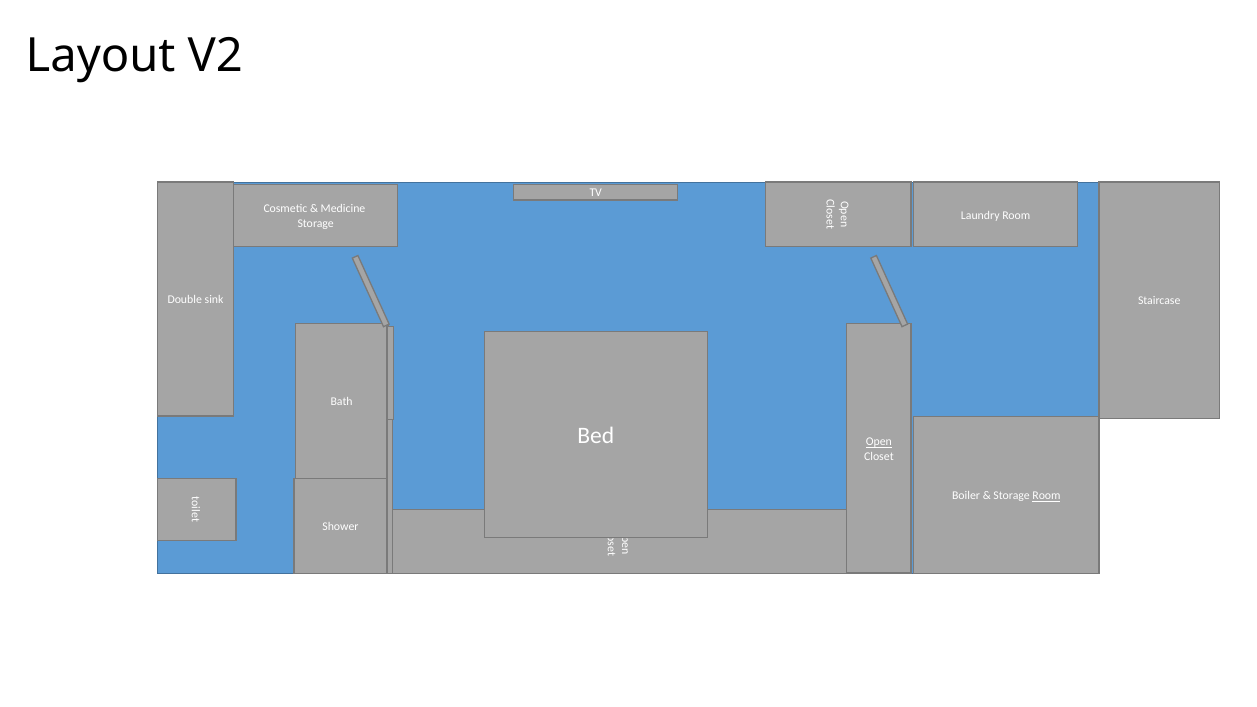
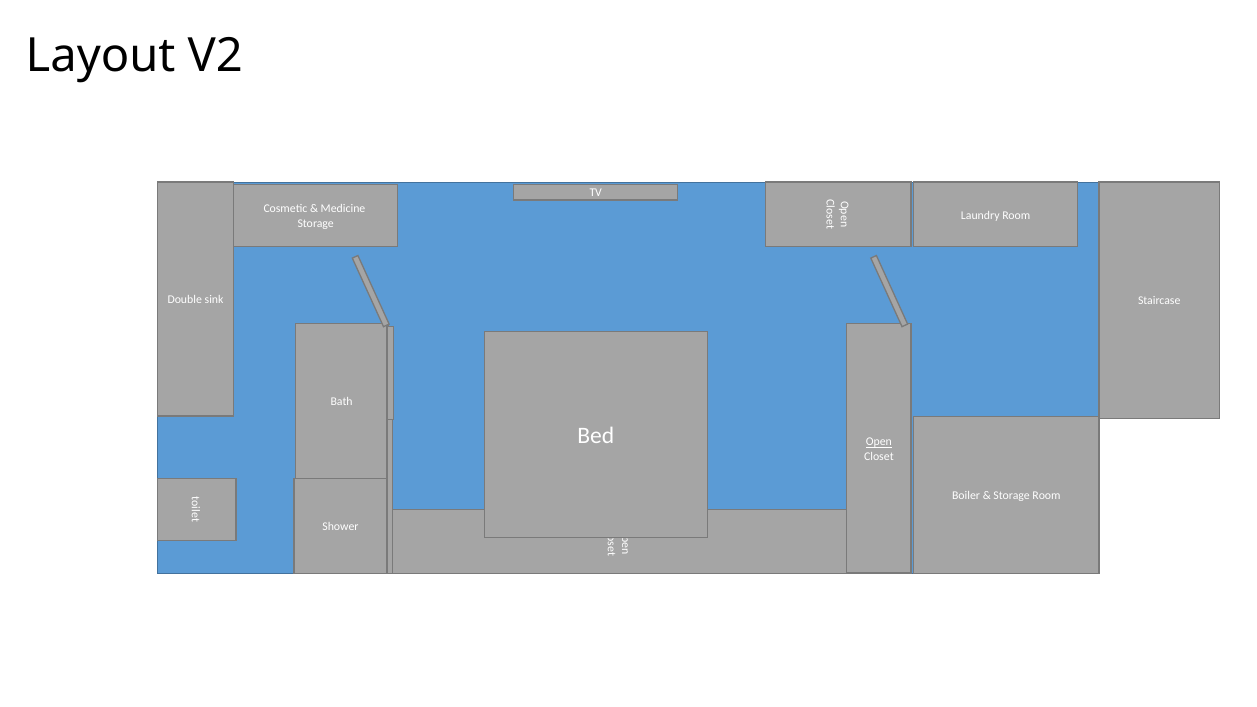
Room at (1046, 496) underline: present -> none
